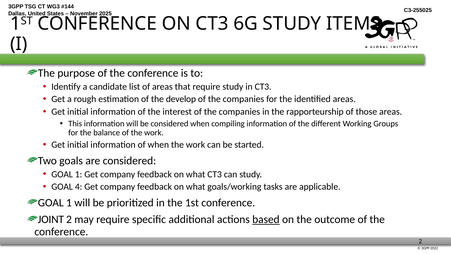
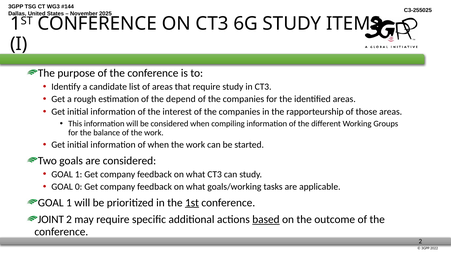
develop: develop -> depend
4: 4 -> 0
1st at (192, 202) underline: none -> present
